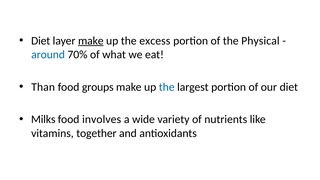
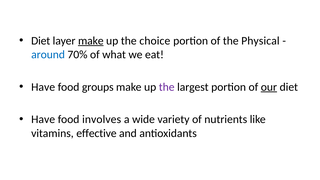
excess: excess -> choice
Than at (43, 87): Than -> Have
the at (167, 87) colour: blue -> purple
our underline: none -> present
Milks at (43, 119): Milks -> Have
together: together -> effective
